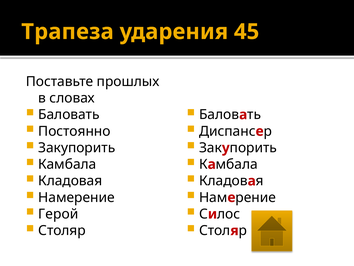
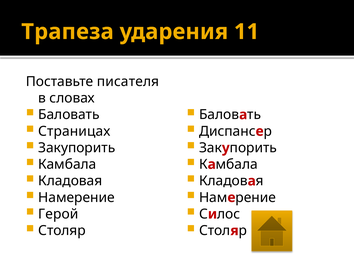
45: 45 -> 11
прошлых: прошлых -> писателя
Постоянно: Постоянно -> Страницах
